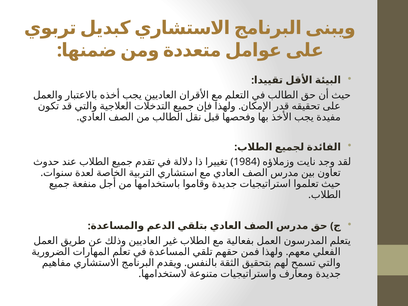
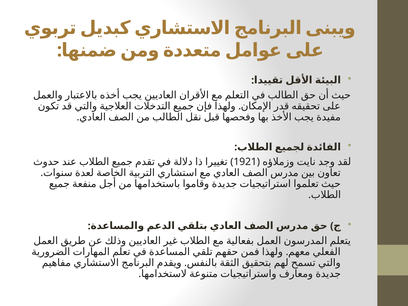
1984: 1984 -> 1921
